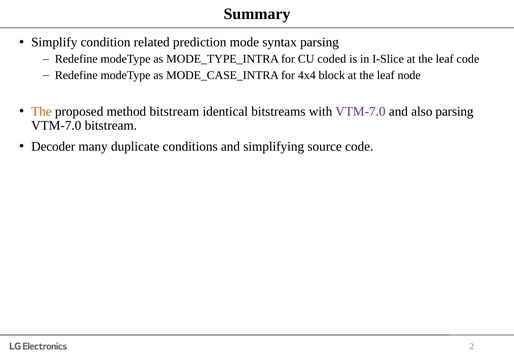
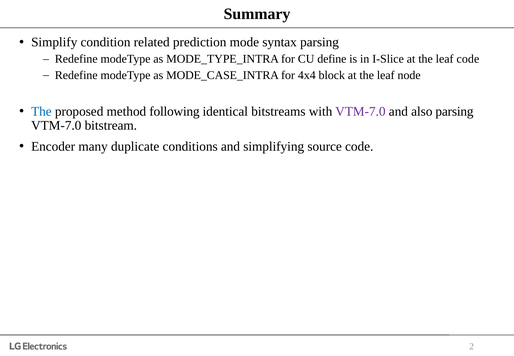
coded: coded -> define
The at (41, 111) colour: orange -> blue
method bitstream: bitstream -> following
Decoder: Decoder -> Encoder
